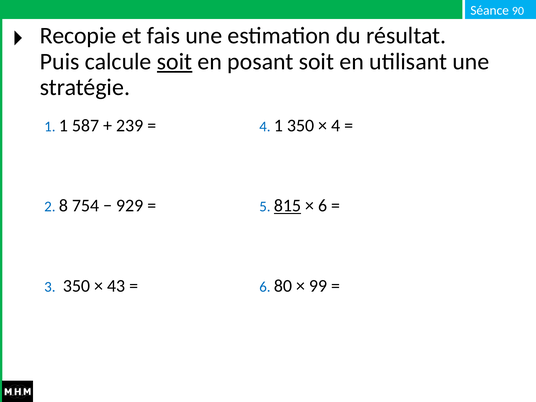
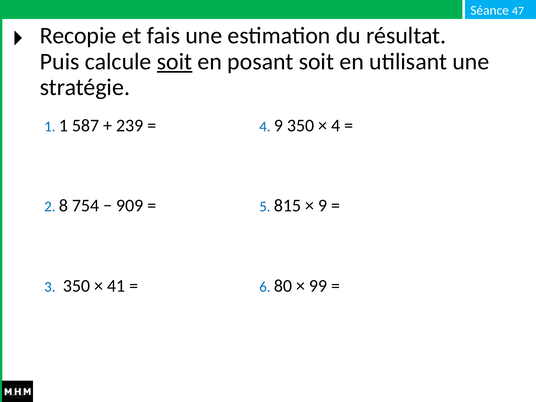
90: 90 -> 47
4 1: 1 -> 9
929: 929 -> 909
815 underline: present -> none
6 at (323, 206): 6 -> 9
43: 43 -> 41
